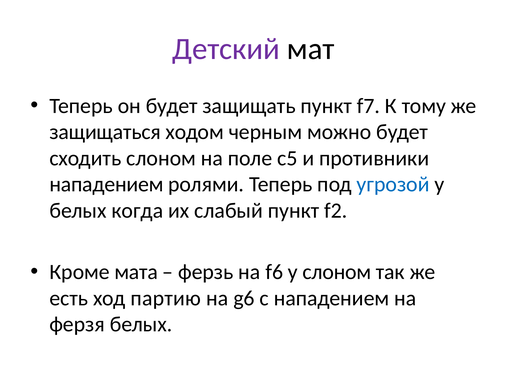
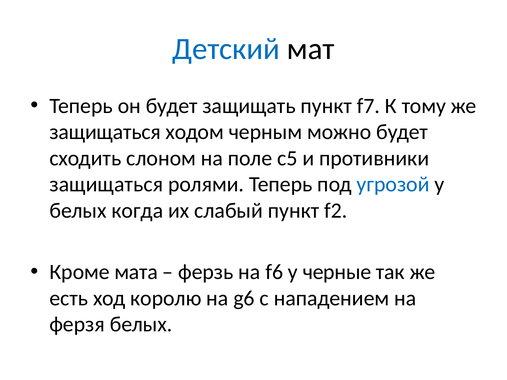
Детский colour: purple -> blue
нападением at (106, 185): нападением -> защищаться
у слоном: слоном -> черные
партию: партию -> королю
